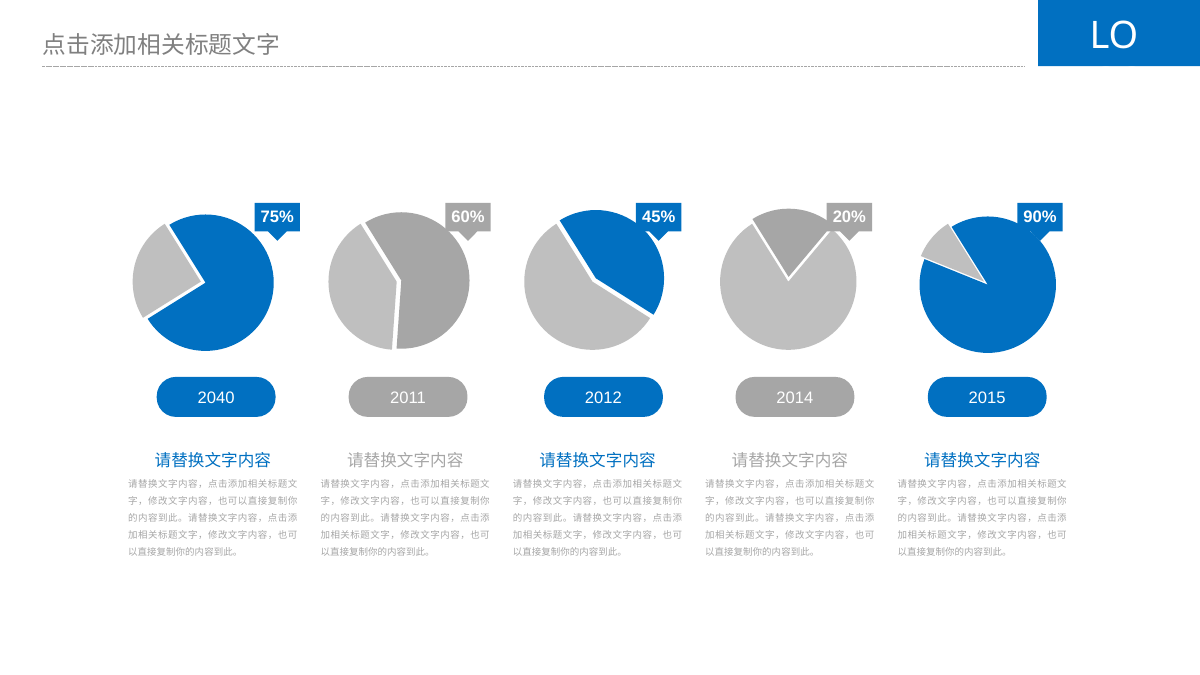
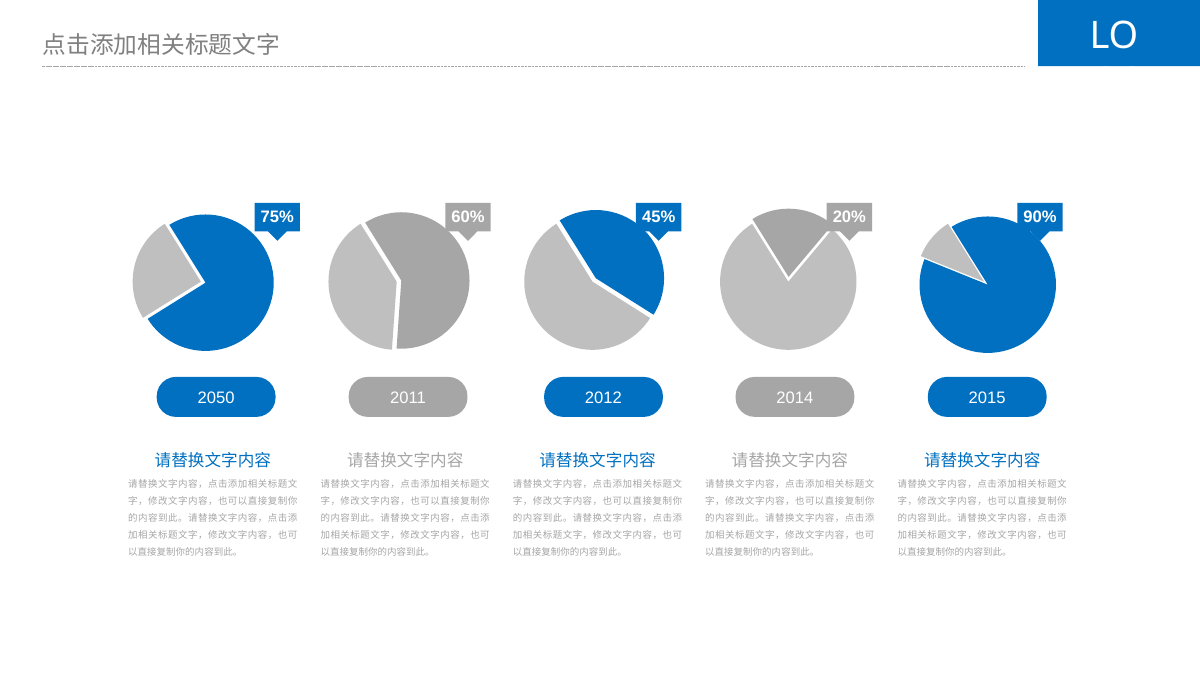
2040: 2040 -> 2050
